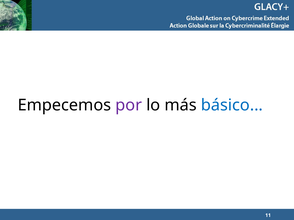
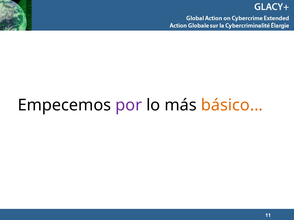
básico colour: blue -> orange
